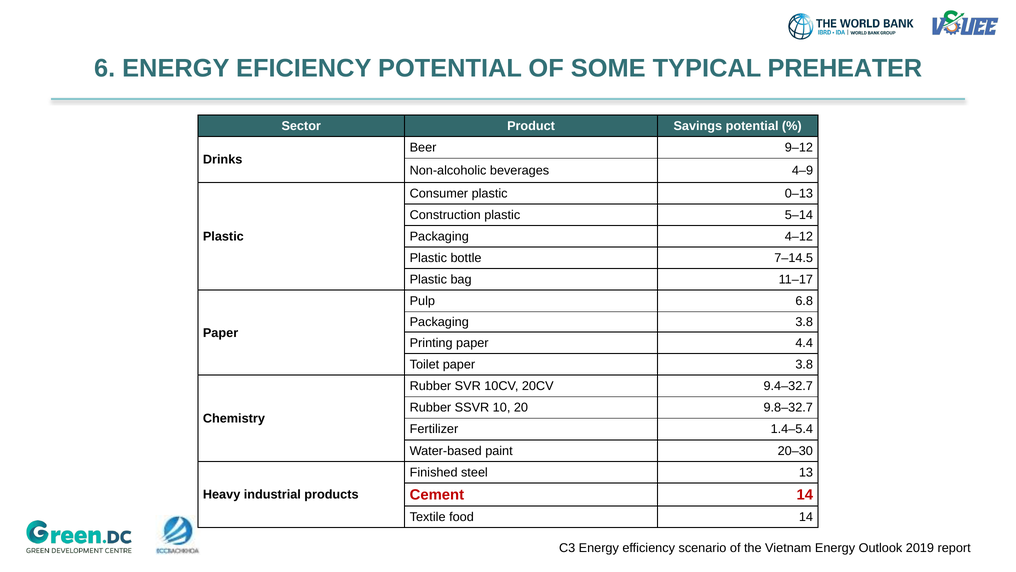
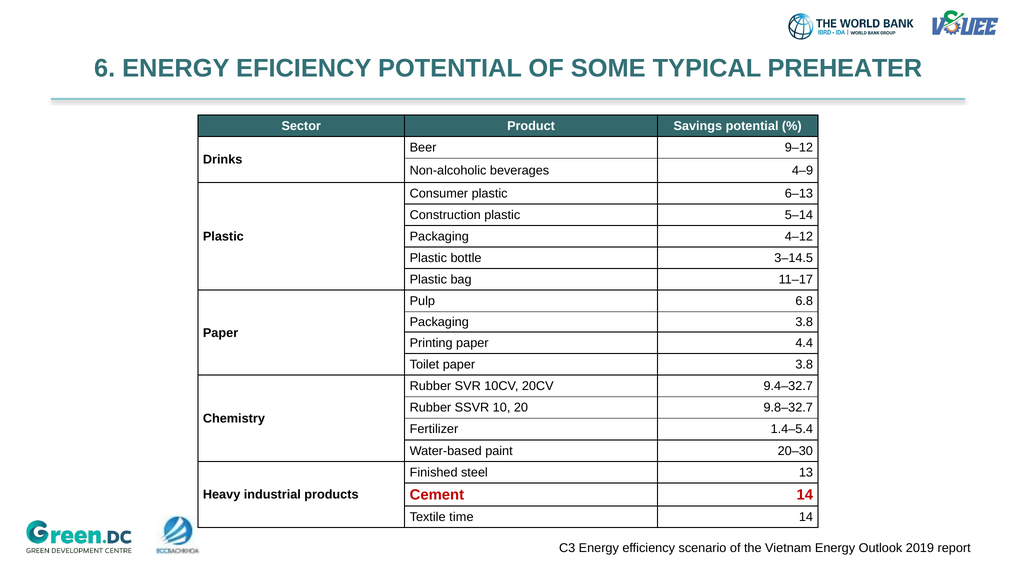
0–13: 0–13 -> 6–13
7–14.5: 7–14.5 -> 3–14.5
food: food -> time
